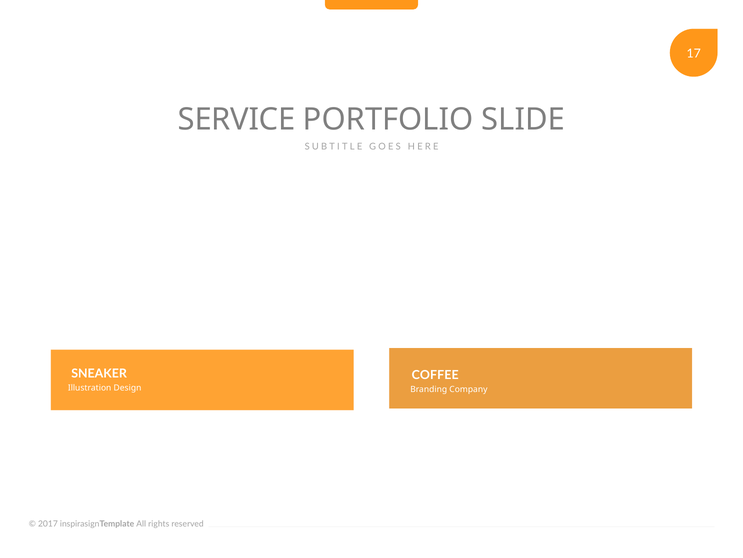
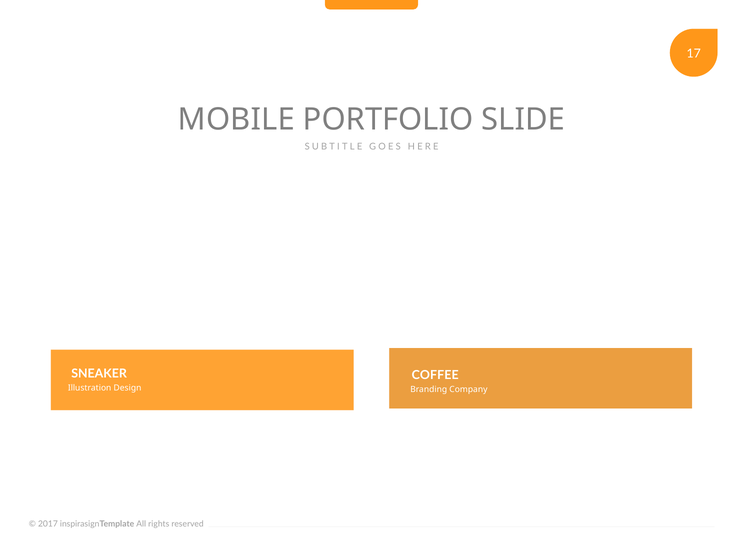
SERVICE: SERVICE -> MOBILE
